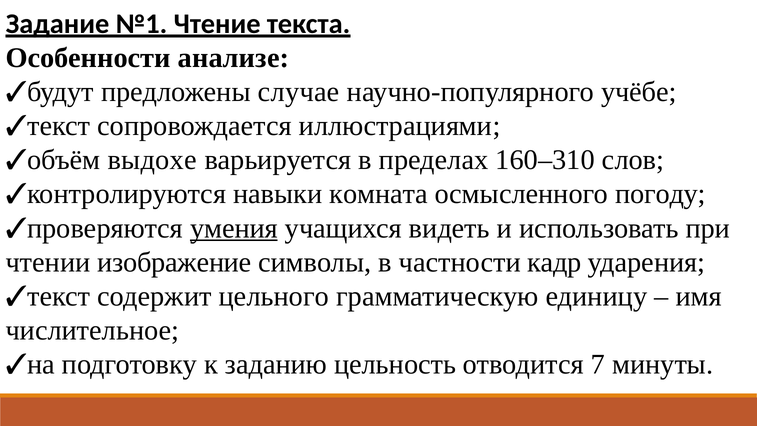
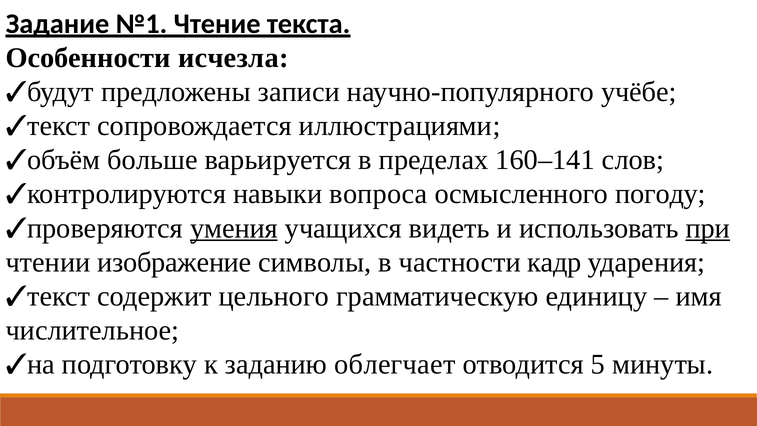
анализе: анализе -> исчезла
случае: случае -> записи
выдохе: выдохе -> больше
160–310: 160–310 -> 160–141
комната: комната -> вопроса
при underline: none -> present
цельность: цельность -> облегчает
7: 7 -> 5
